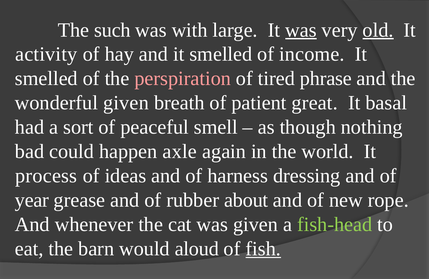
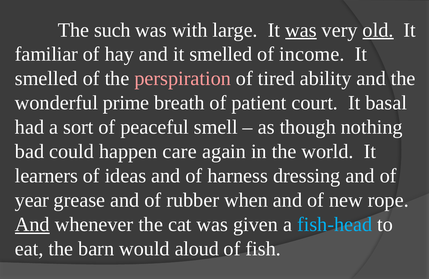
activity: activity -> familiar
phrase: phrase -> ability
wonderful given: given -> prime
great: great -> court
axle: axle -> care
process: process -> learners
about: about -> when
And at (32, 224) underline: none -> present
fish-head colour: light green -> light blue
fish underline: present -> none
